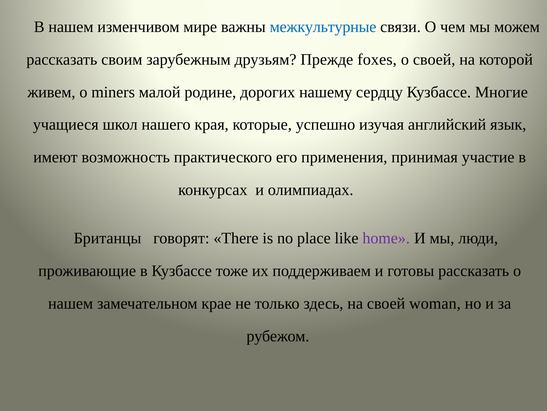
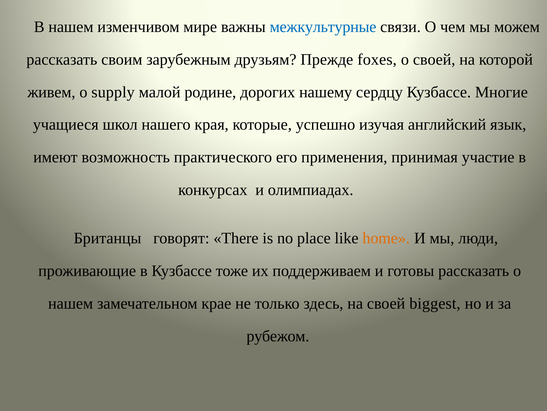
miners: miners -> supply
home colour: purple -> orange
woman: woman -> biggest
